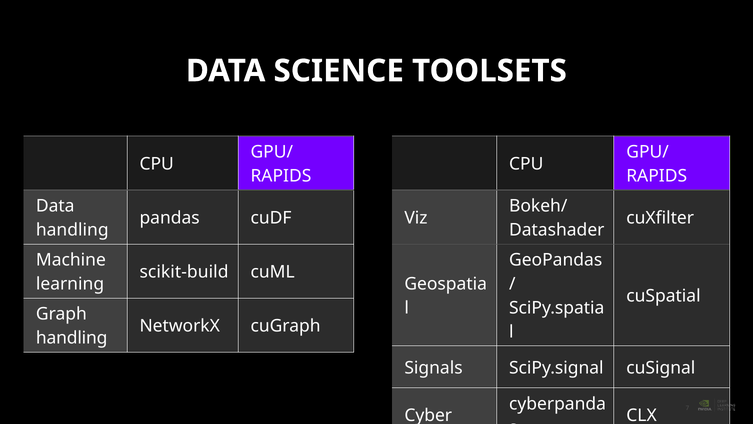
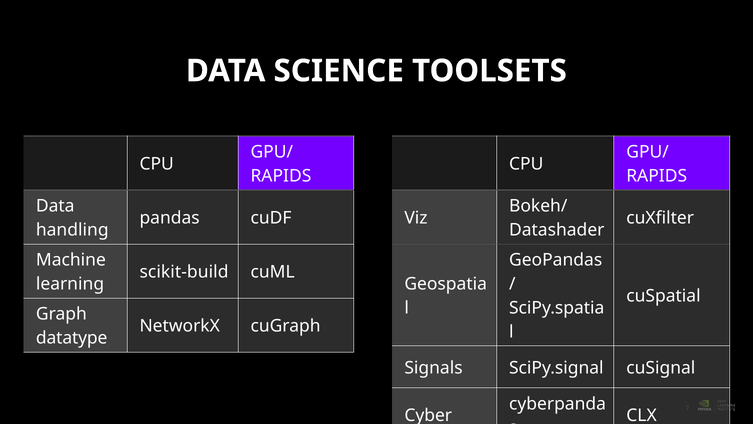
handling at (72, 338): handling -> datatype
